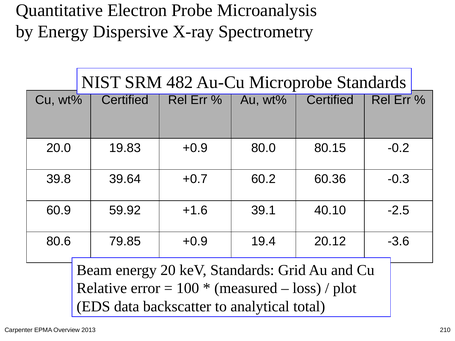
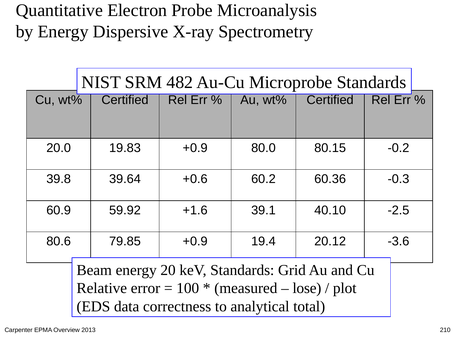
+0.7: +0.7 -> +0.6
loss: loss -> lose
backscatter: backscatter -> correctness
